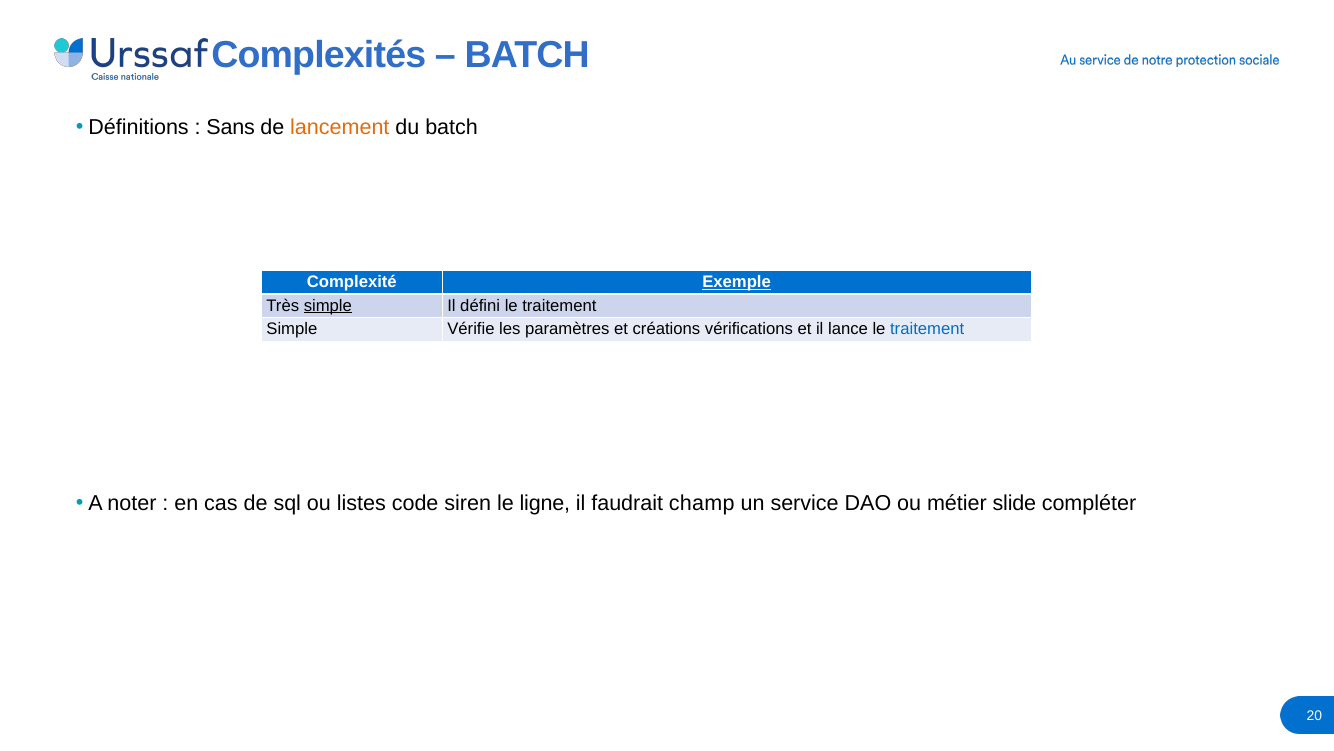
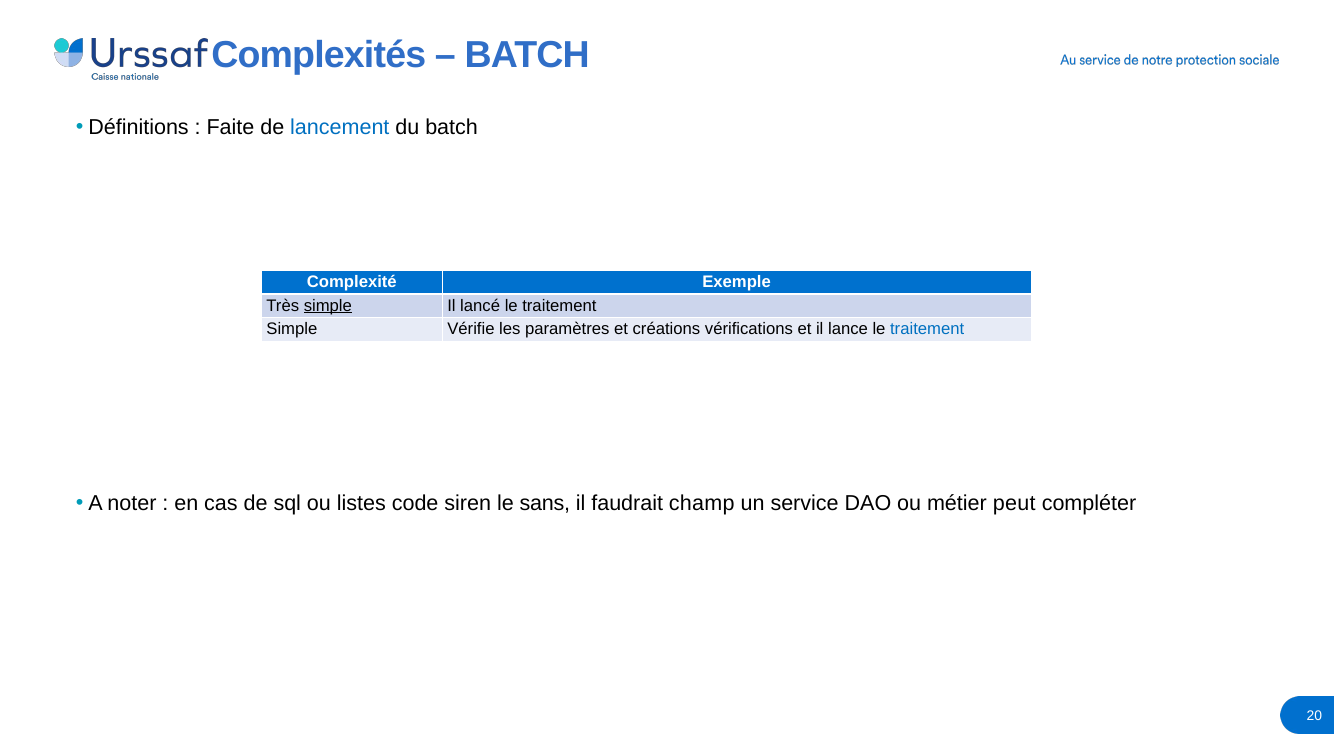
Sans: Sans -> Faite
lancement colour: orange -> blue
Exemple underline: present -> none
défini: défini -> lancé
ligne: ligne -> sans
slide: slide -> peut
